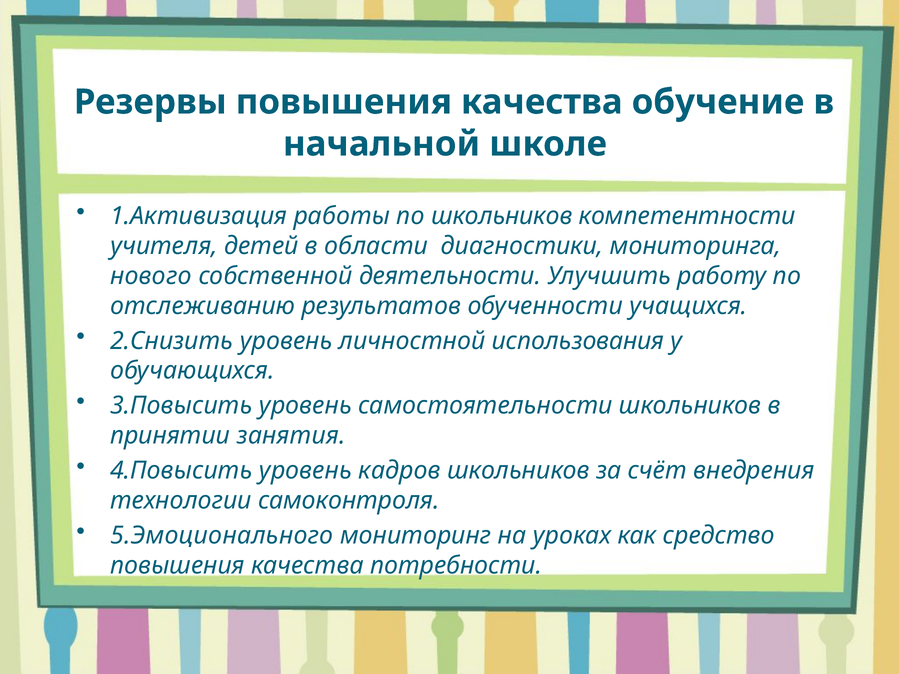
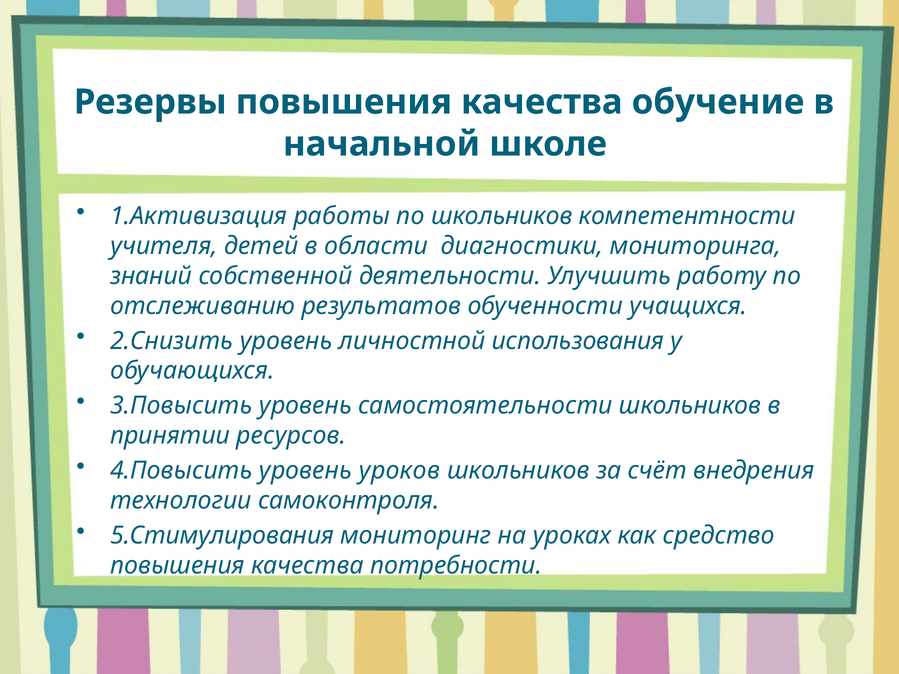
нового: нового -> знаний
занятия: занятия -> ресурсов
кадров: кадров -> уроков
5.Эмоционального: 5.Эмоционального -> 5.Стимулирования
